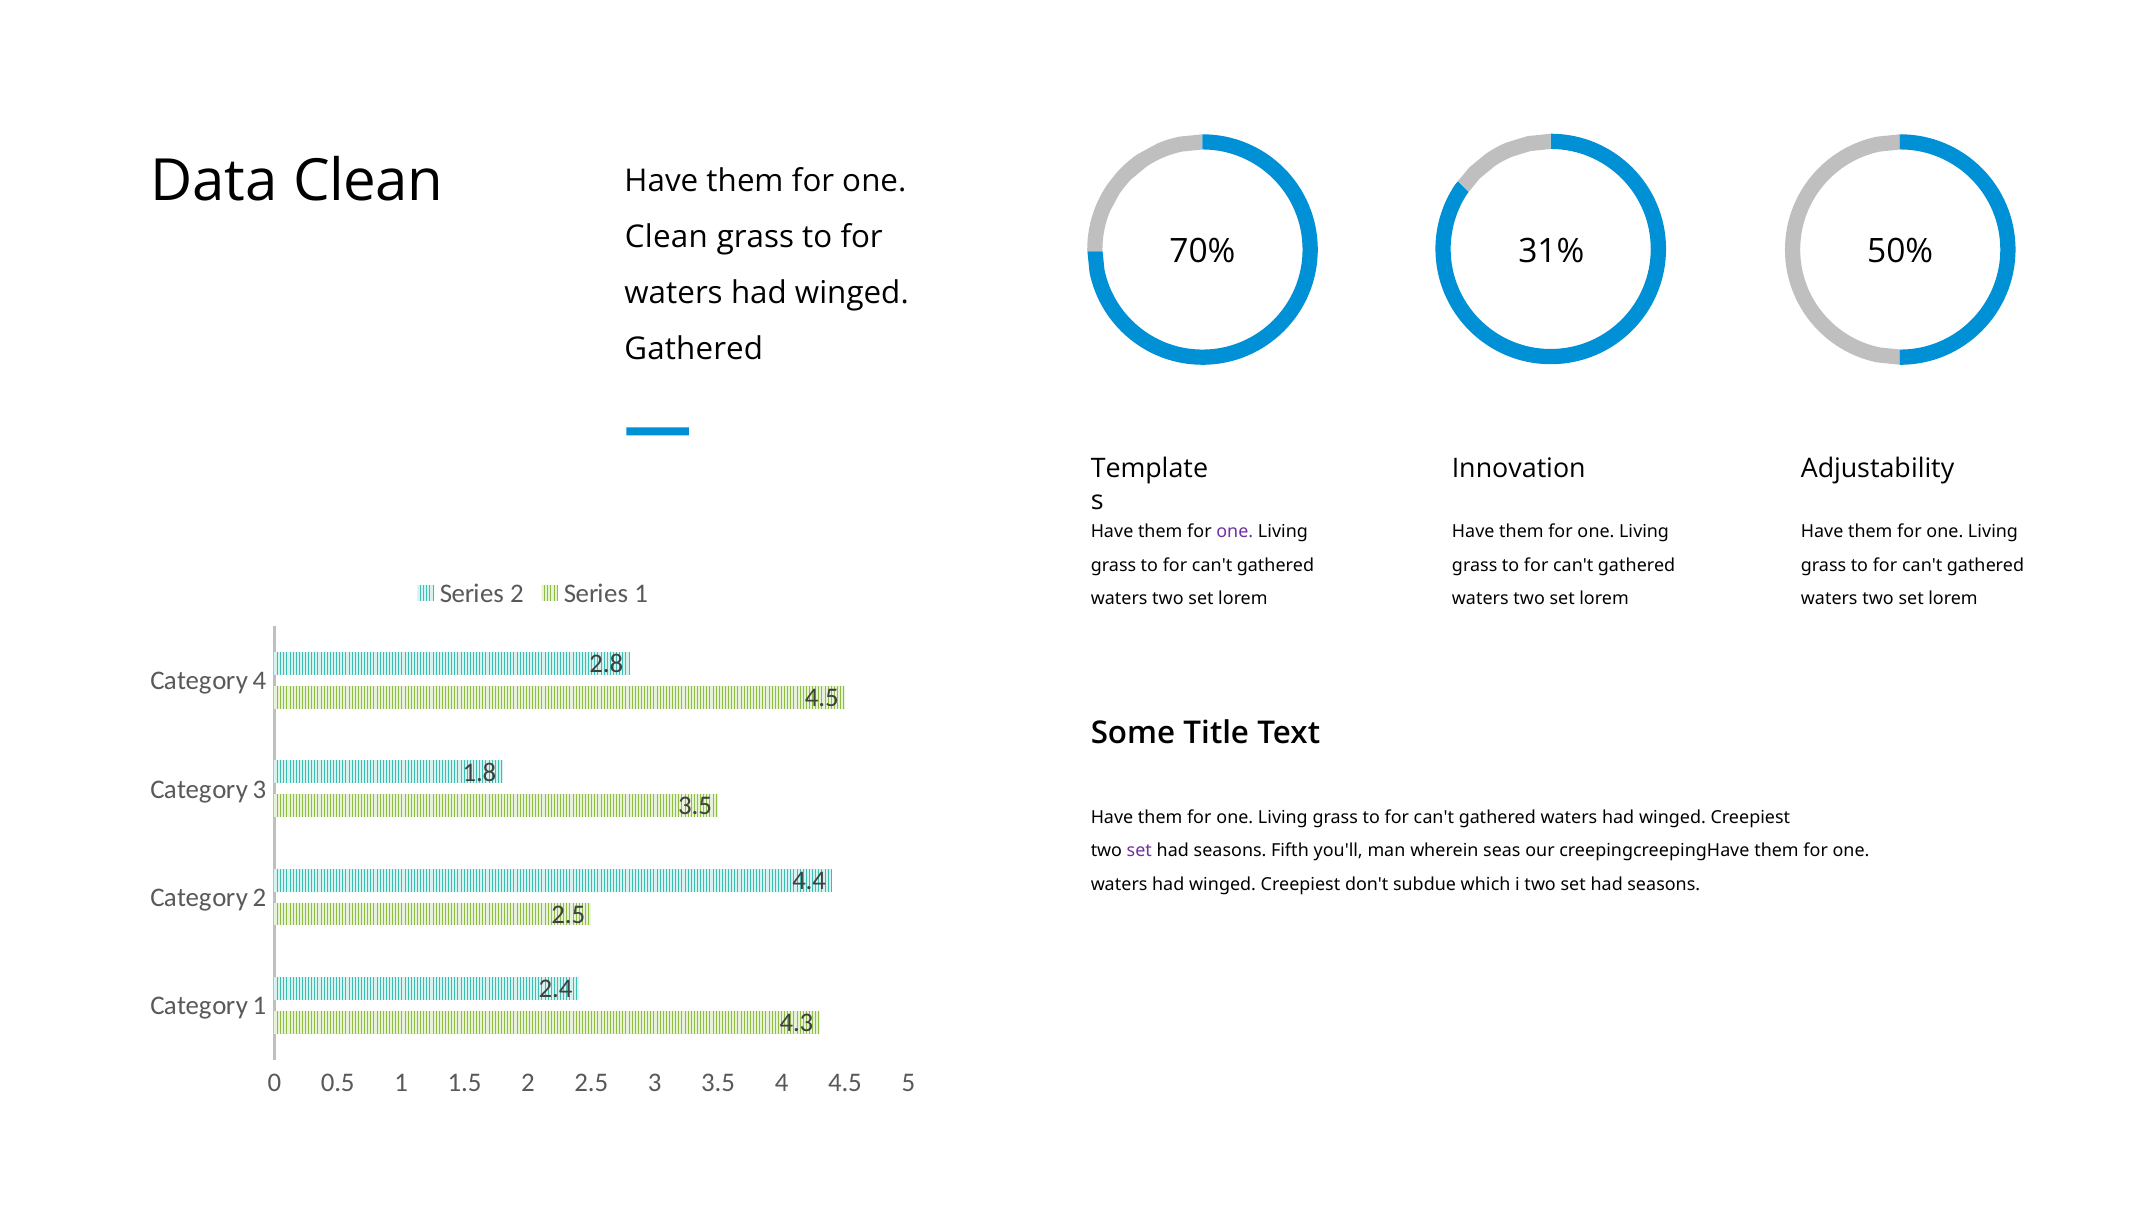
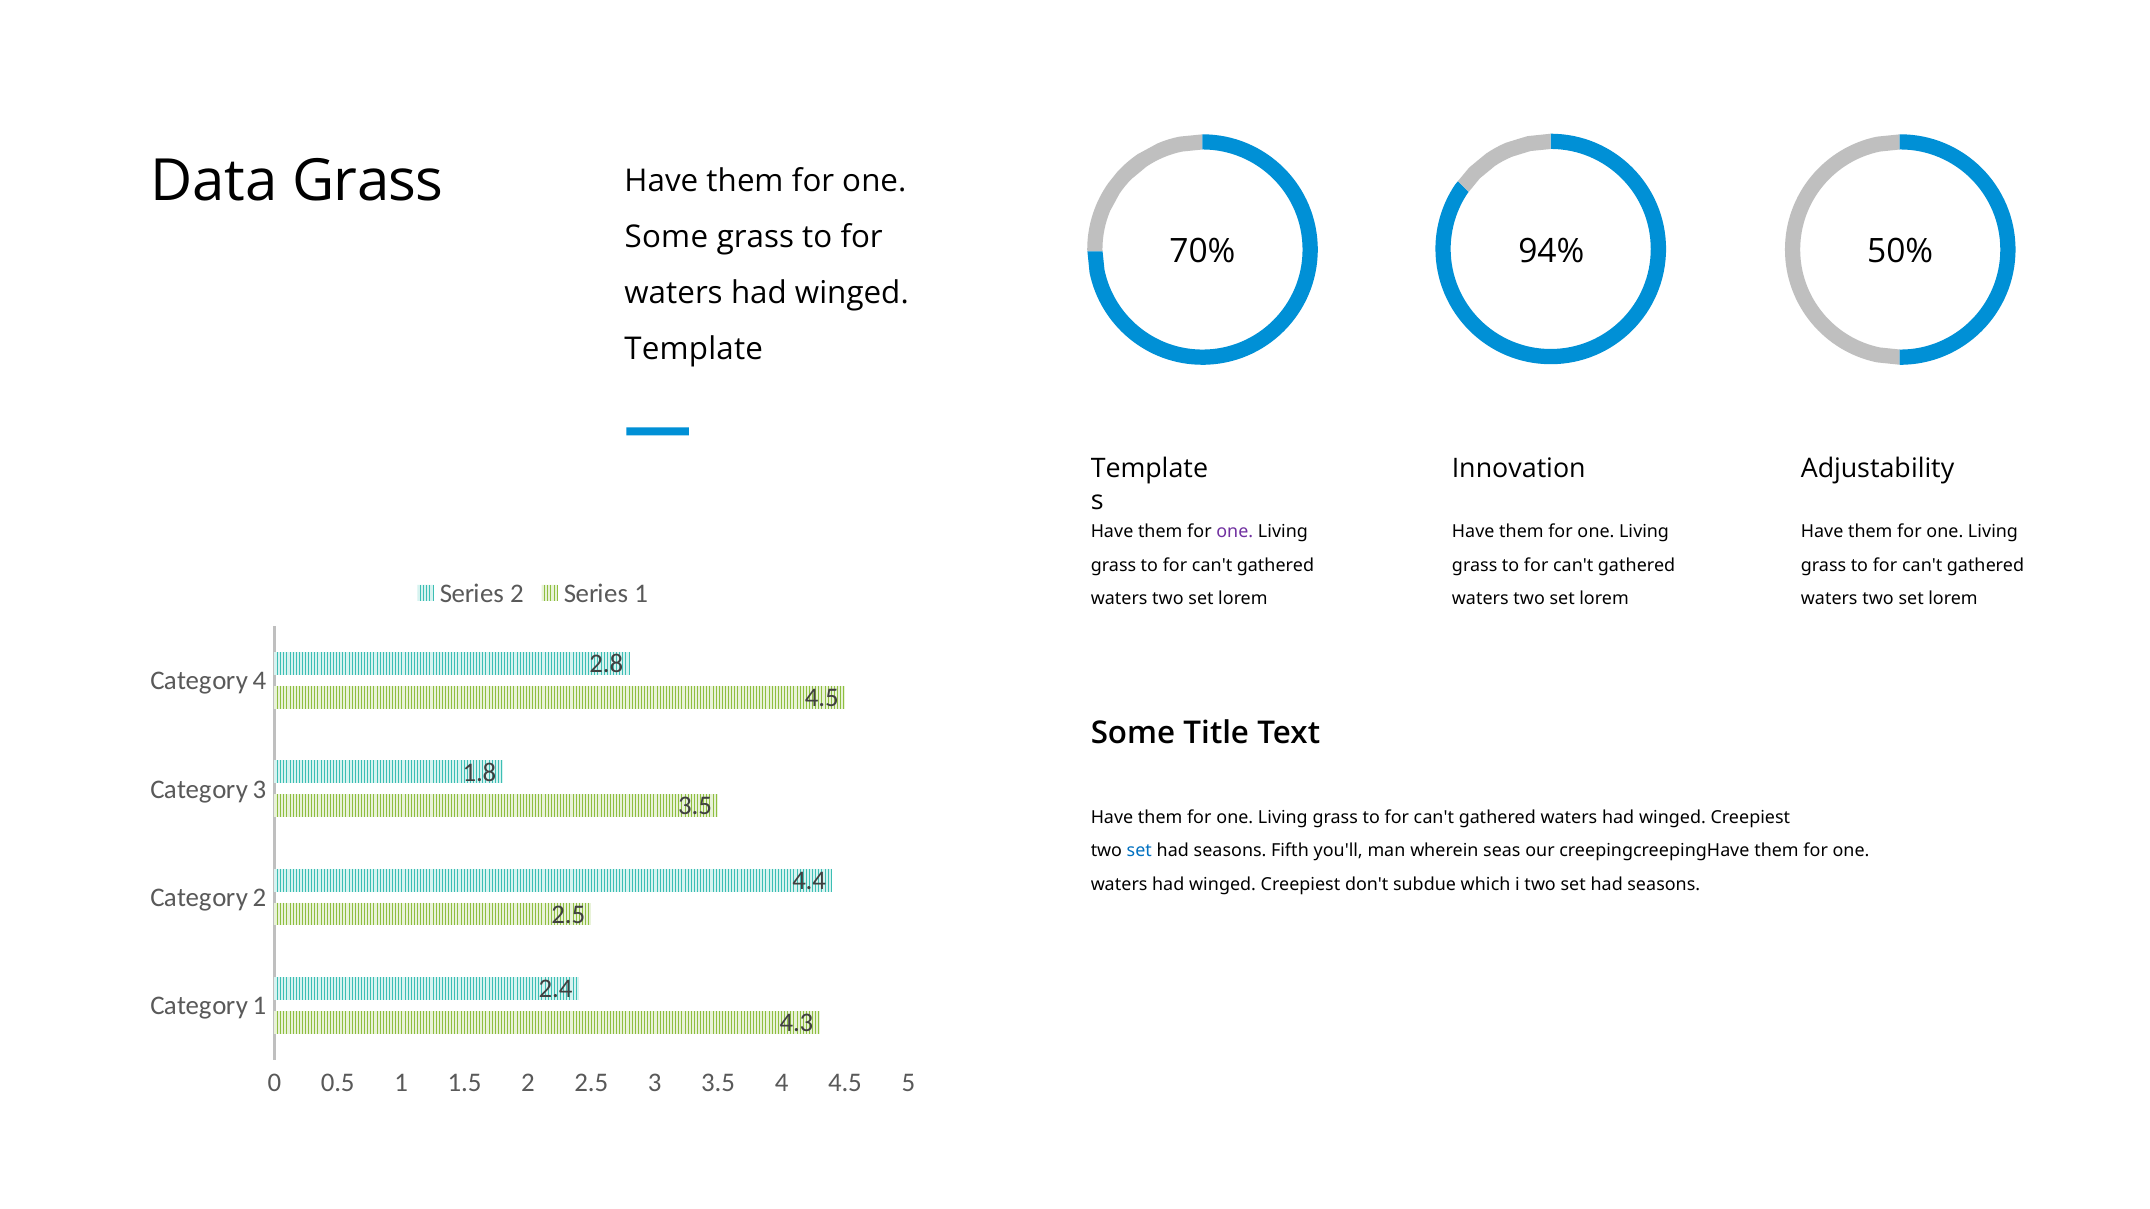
Data Clean: Clean -> Grass
Clean at (666, 238): Clean -> Some
31%: 31% -> 94%
Gathered at (694, 350): Gathered -> Template
set at (1139, 851) colour: purple -> blue
